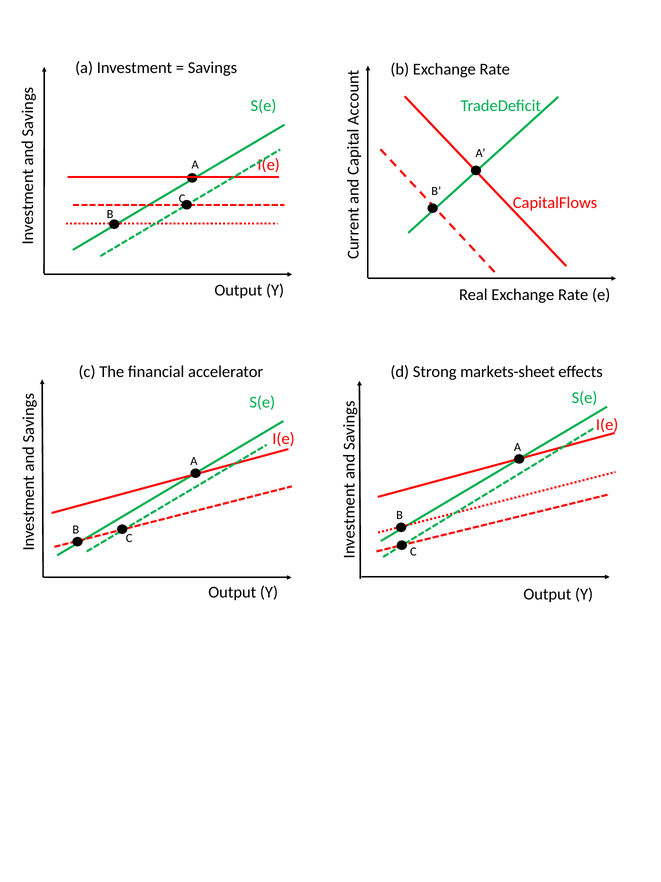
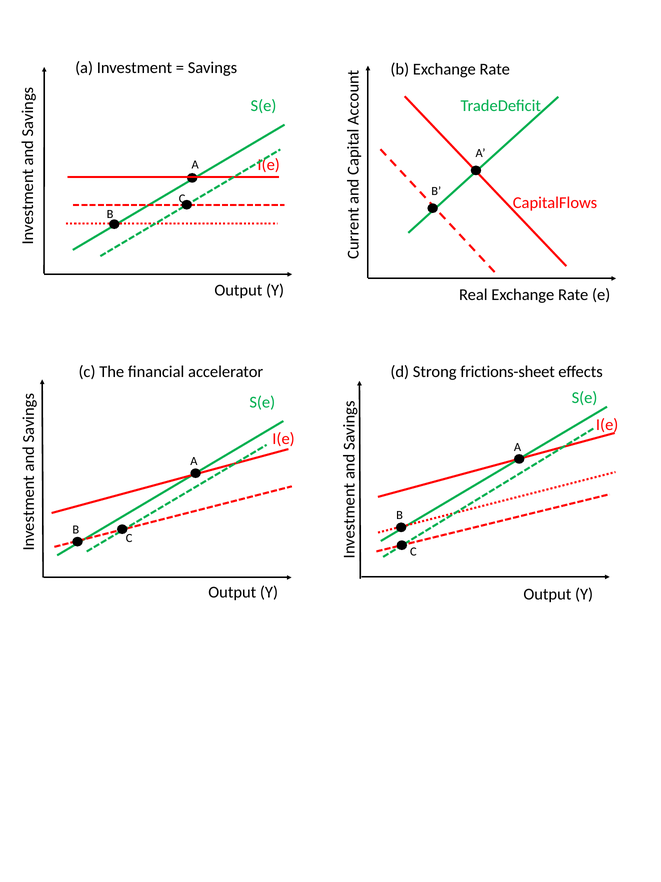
markets-sheet: markets-sheet -> frictions-sheet
